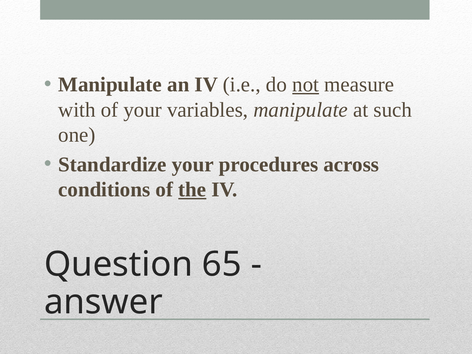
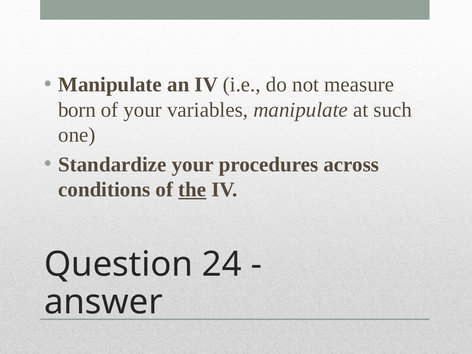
not underline: present -> none
with: with -> born
65: 65 -> 24
